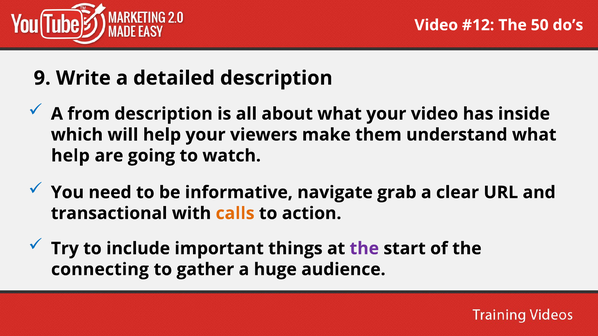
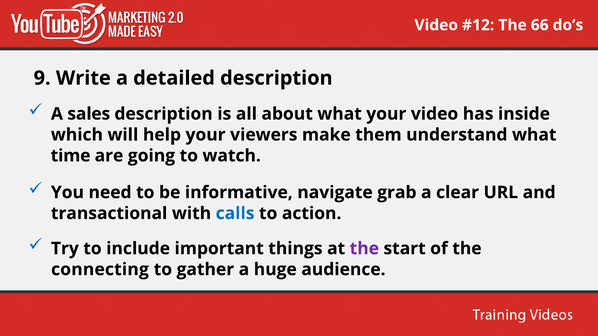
50: 50 -> 66
from: from -> sales
help at (70, 156): help -> time
calls colour: orange -> blue
